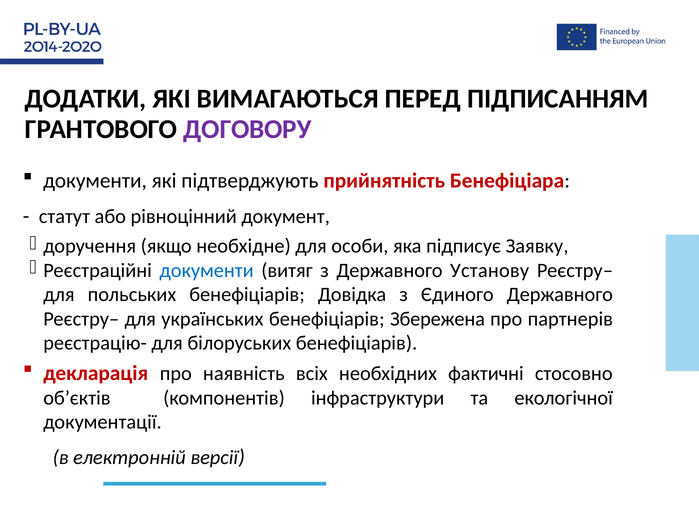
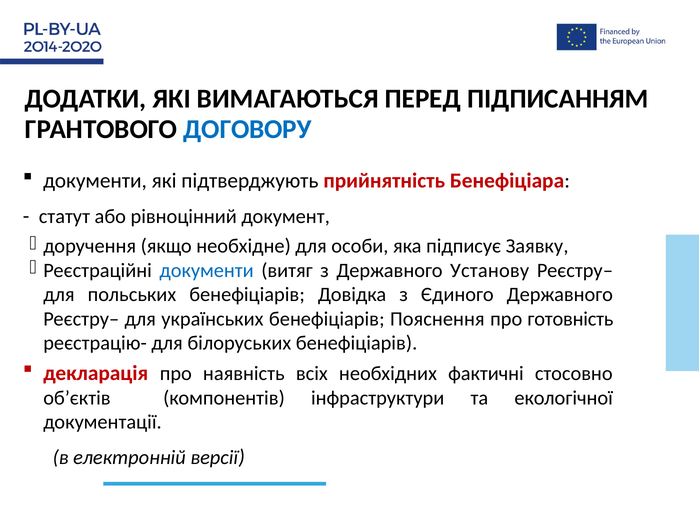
ДОГОВОРУ colour: purple -> blue
Збережена: Збережена -> Пояснення
партнерів: партнерів -> готовність
